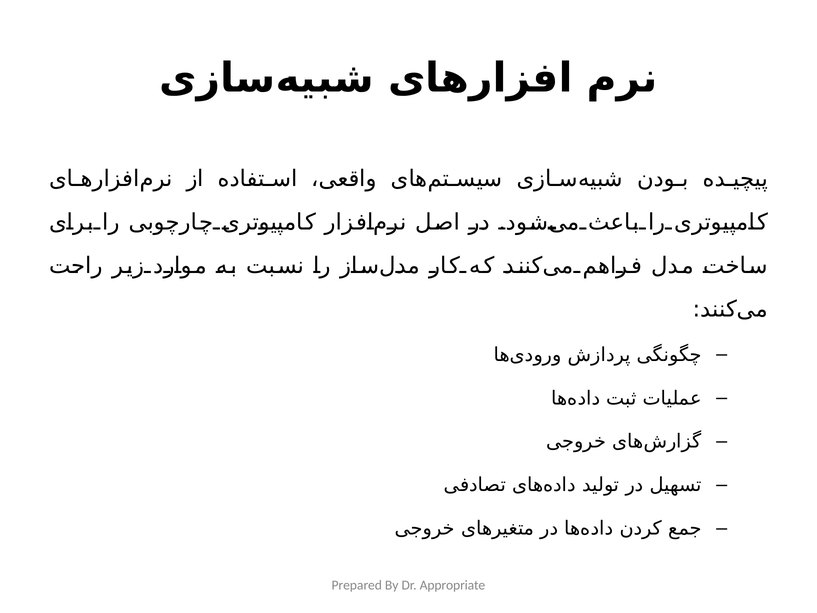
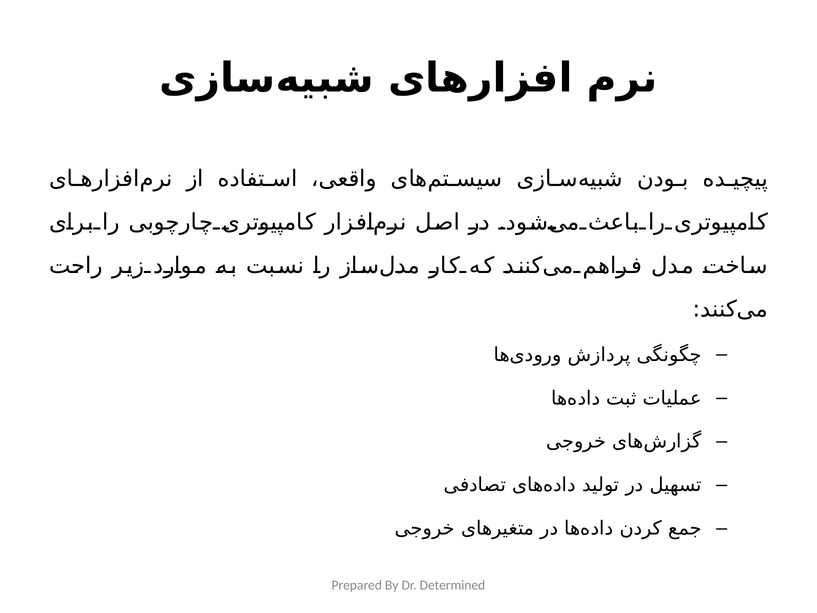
Appropriate: Appropriate -> Determined
